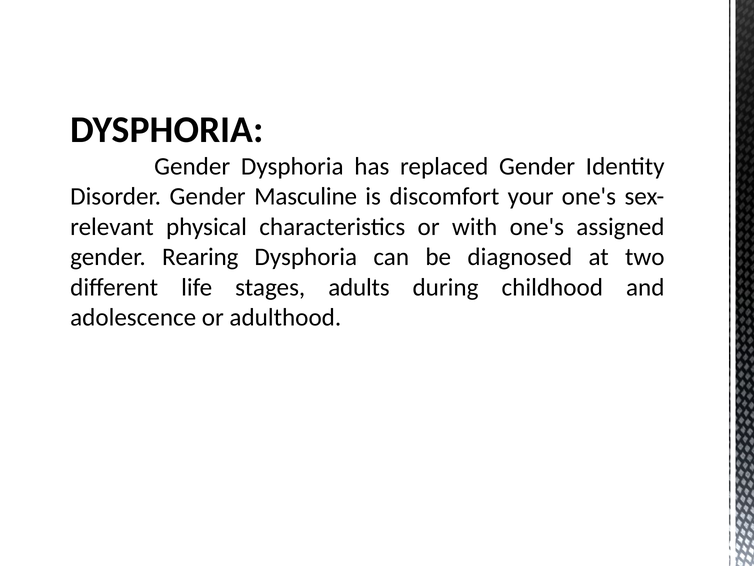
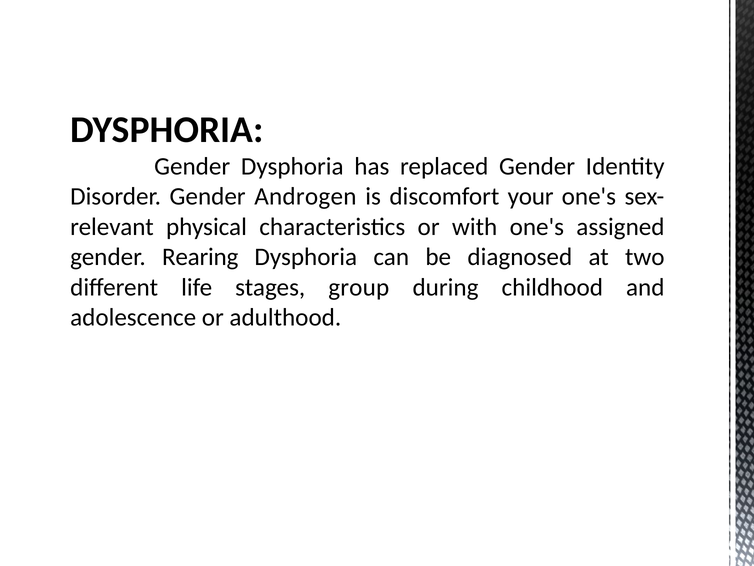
Masculine: Masculine -> Androgen
adults: adults -> group
